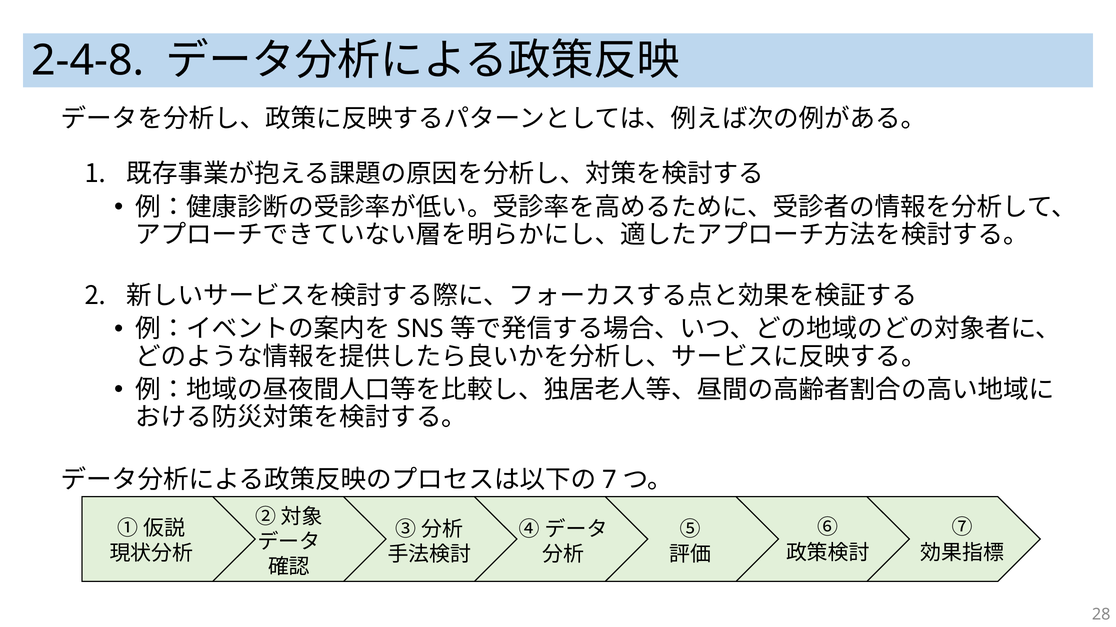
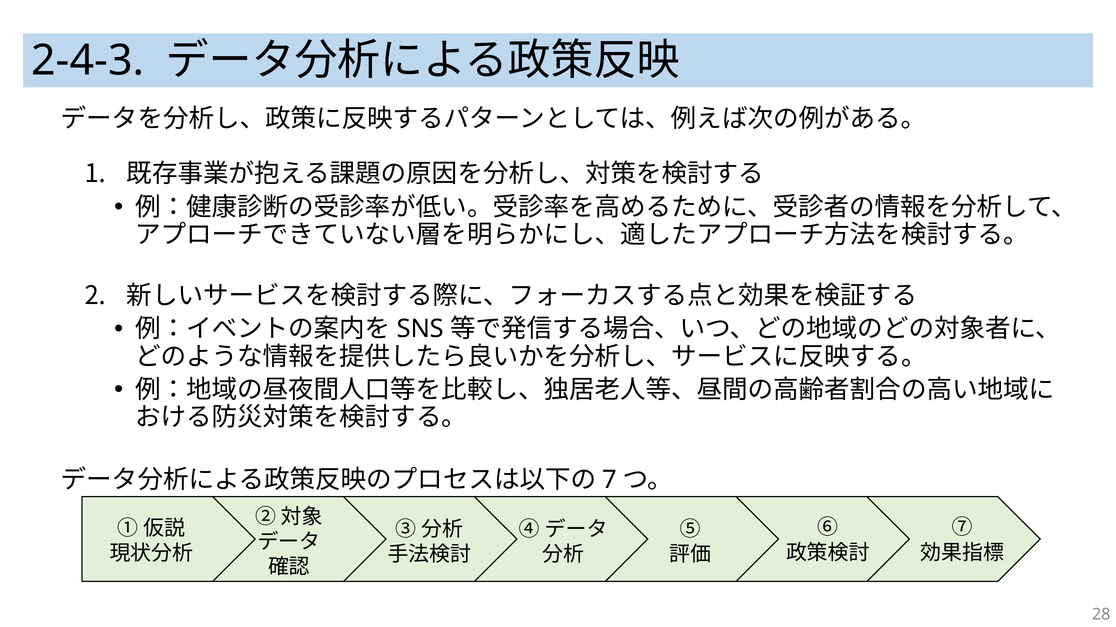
2-4-8: 2-4-8 -> 2-4-3
